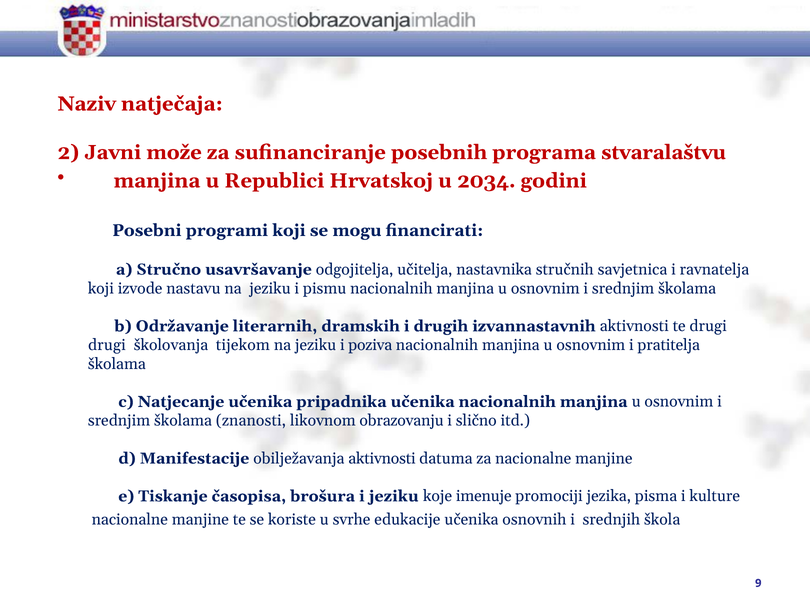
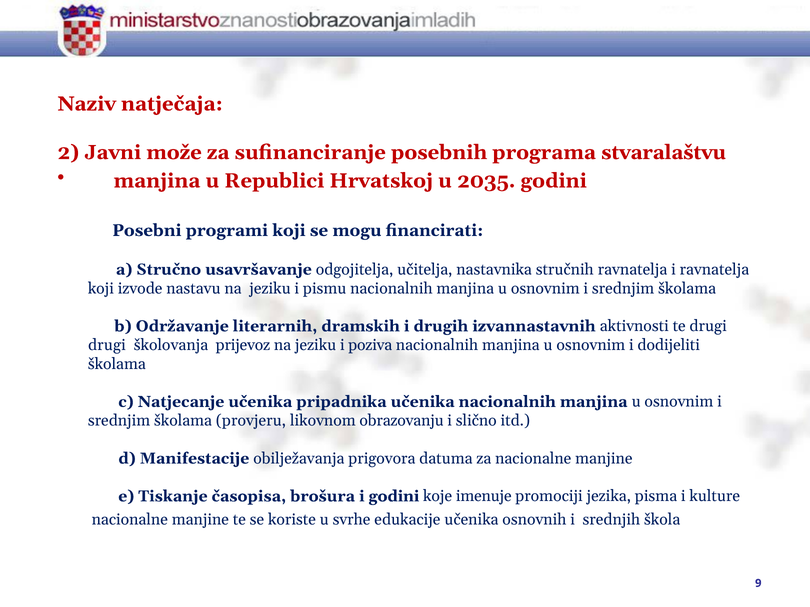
2034: 2034 -> 2035
stručnih savjetnica: savjetnica -> ravnatelja
tijekom: tijekom -> prijevoz
pratitelja: pratitelja -> dodijeliti
znanosti: znanosti -> provjeru
obilježavanja aktivnosti: aktivnosti -> prigovora
i jeziku: jeziku -> godini
